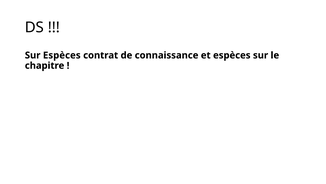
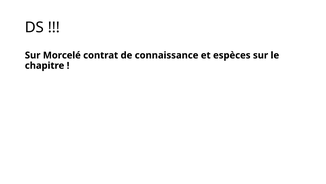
Sur Espèces: Espèces -> Morcelé
